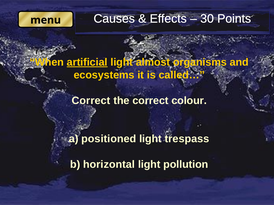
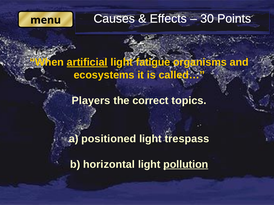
almost: almost -> fatigue
Correct at (91, 101): Correct -> Players
colour: colour -> topics
pollution underline: none -> present
